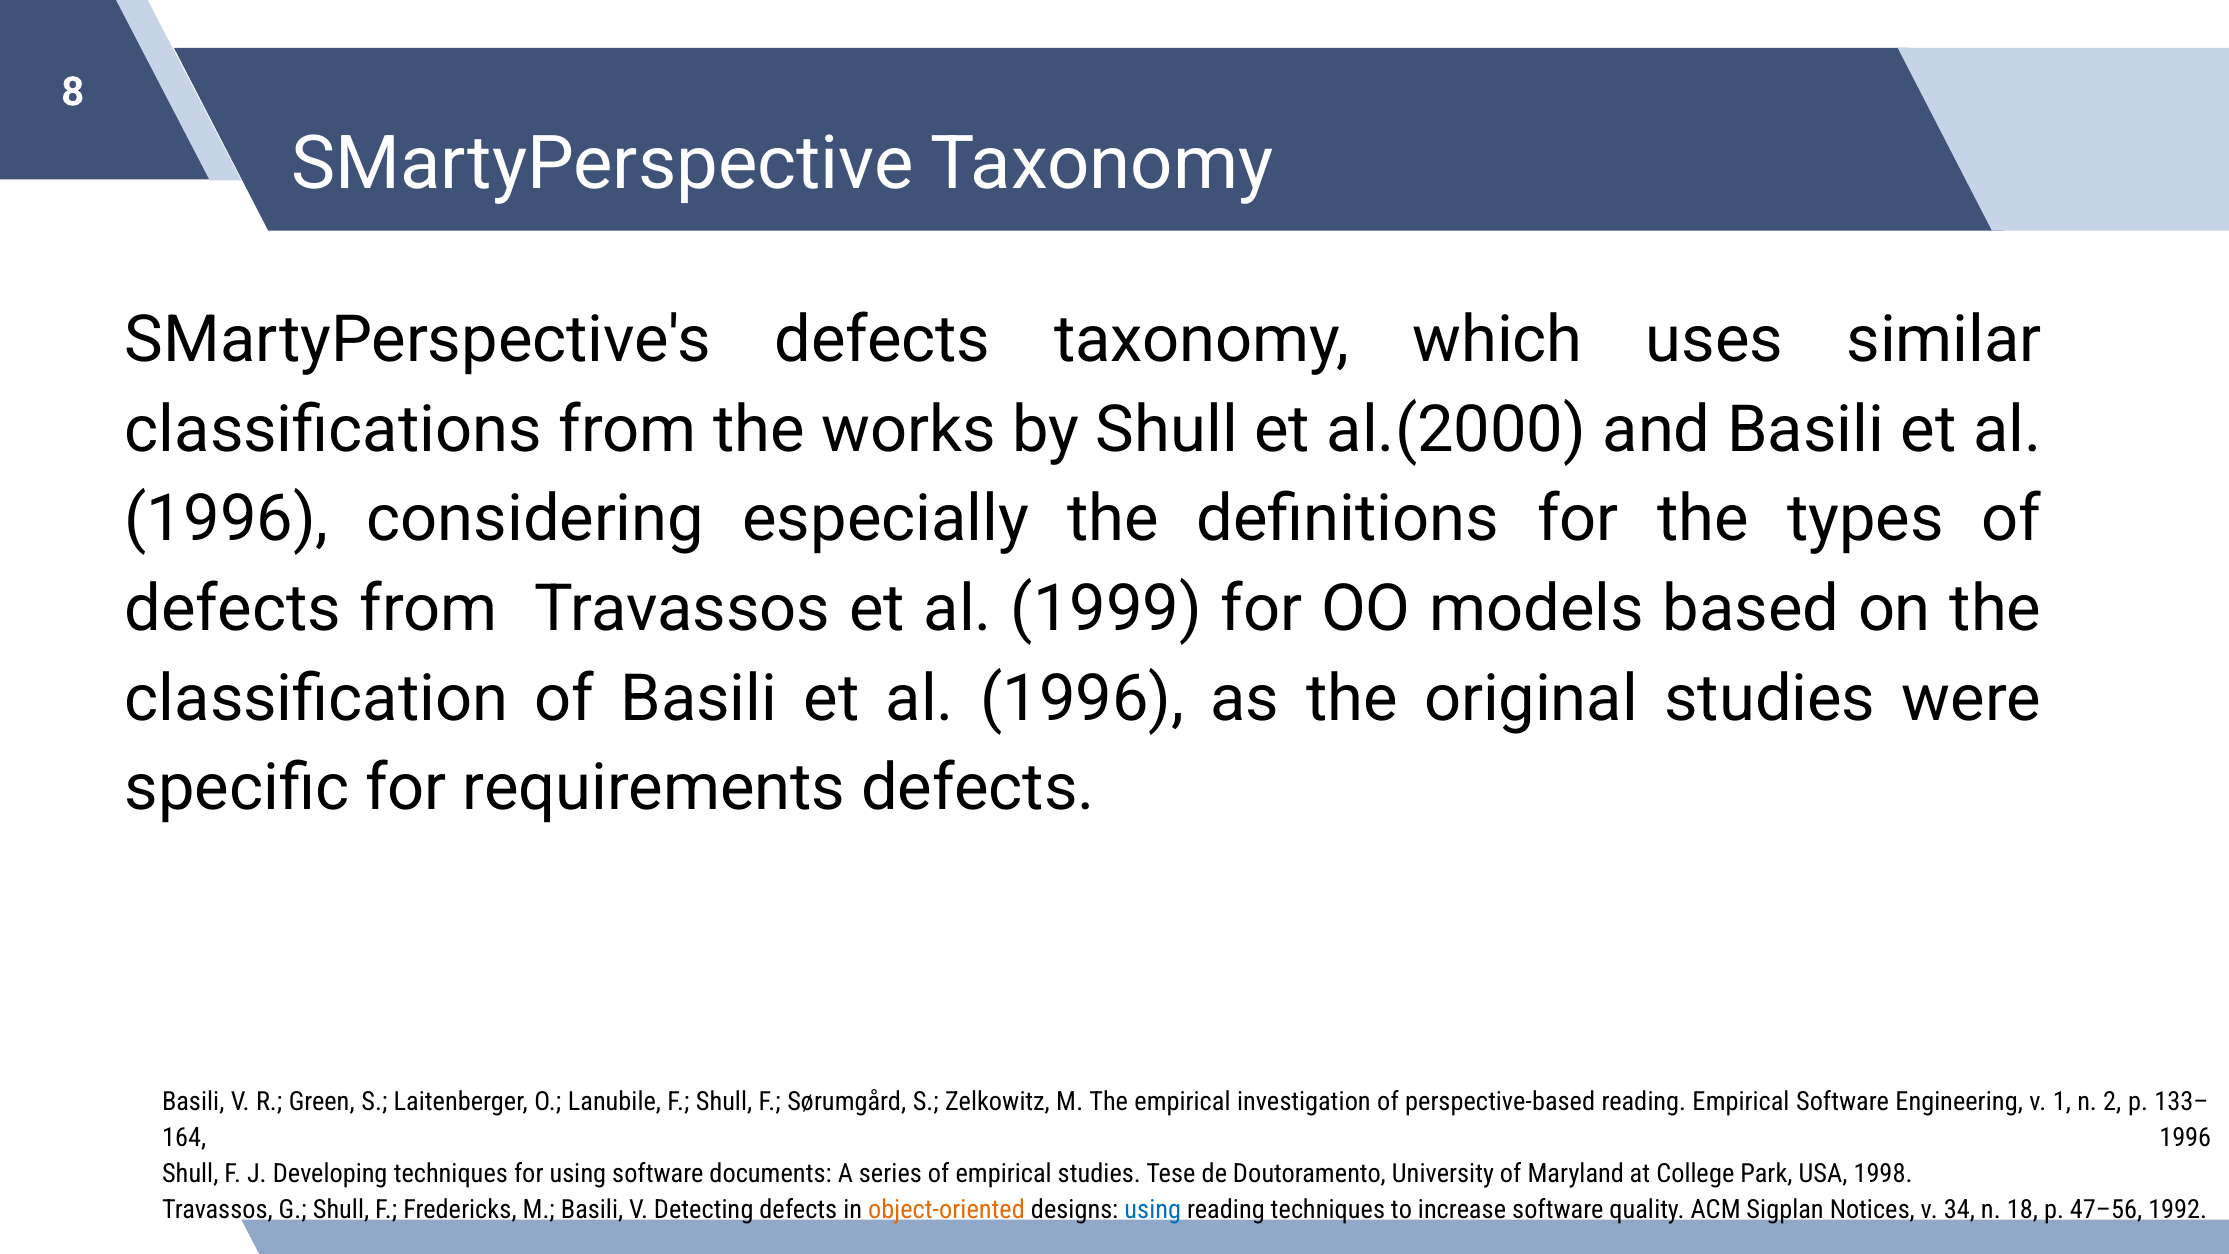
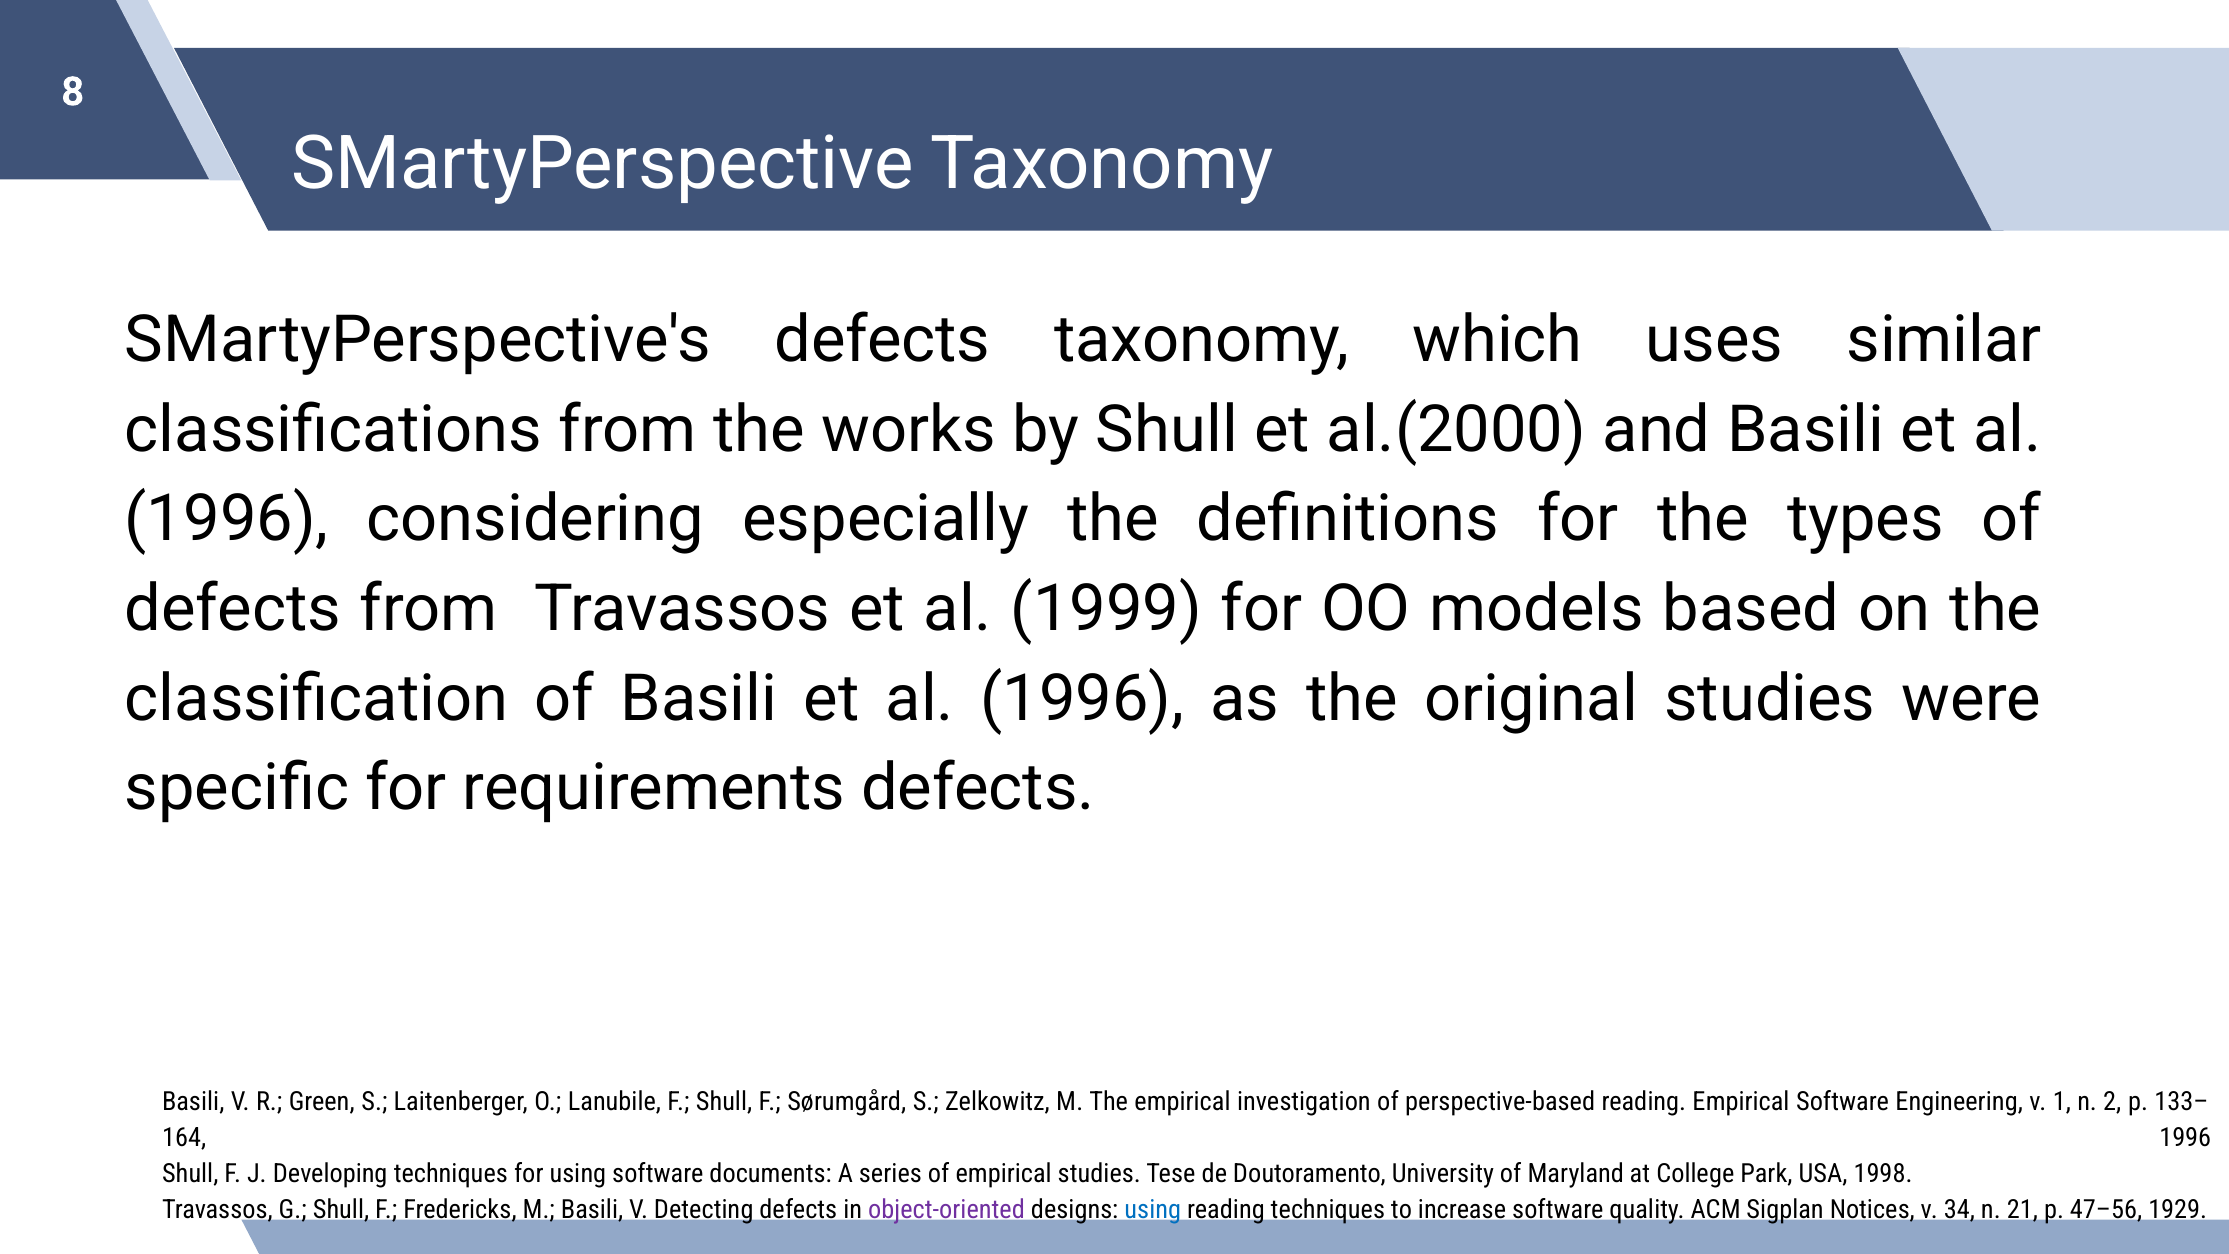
object-oriented colour: orange -> purple
18: 18 -> 21
1992: 1992 -> 1929
